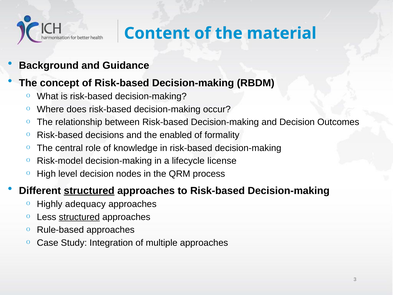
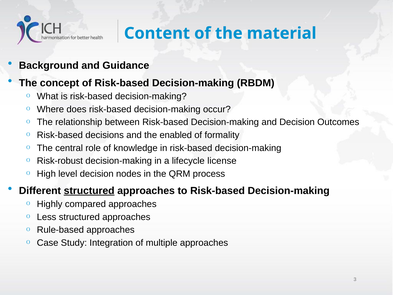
Risk-model: Risk-model -> Risk-robust
adequacy: adequacy -> compared
structured at (79, 217) underline: present -> none
